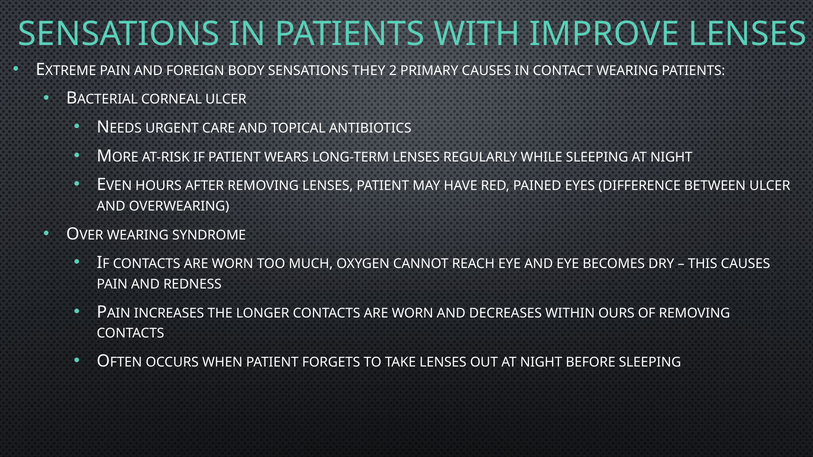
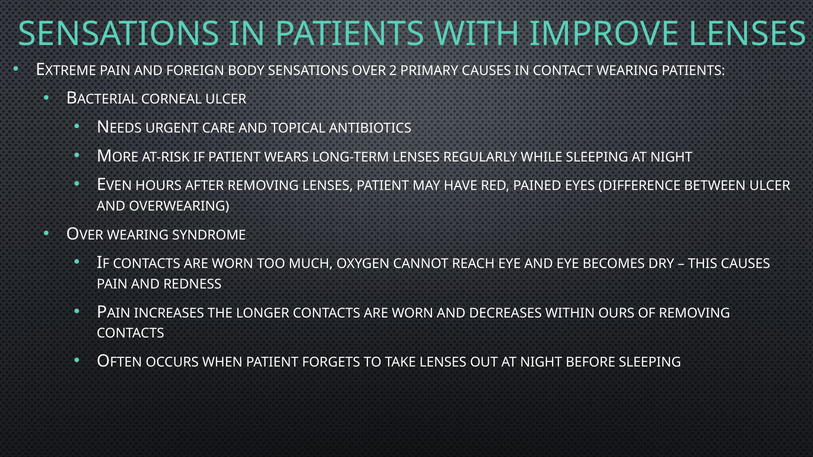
THEY: THEY -> OVER
